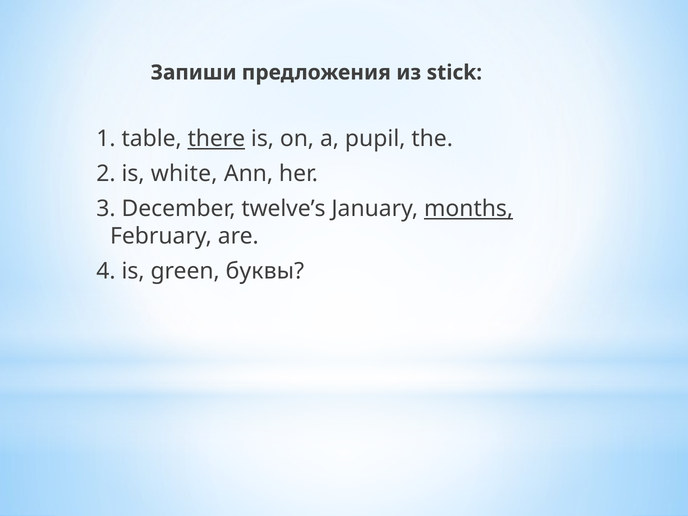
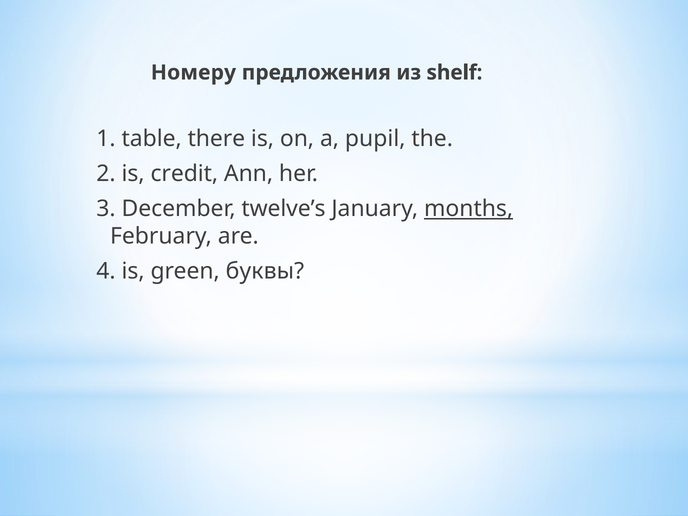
Запиши: Запиши -> Номеру
stick: stick -> shelf
there underline: present -> none
white: white -> credit
